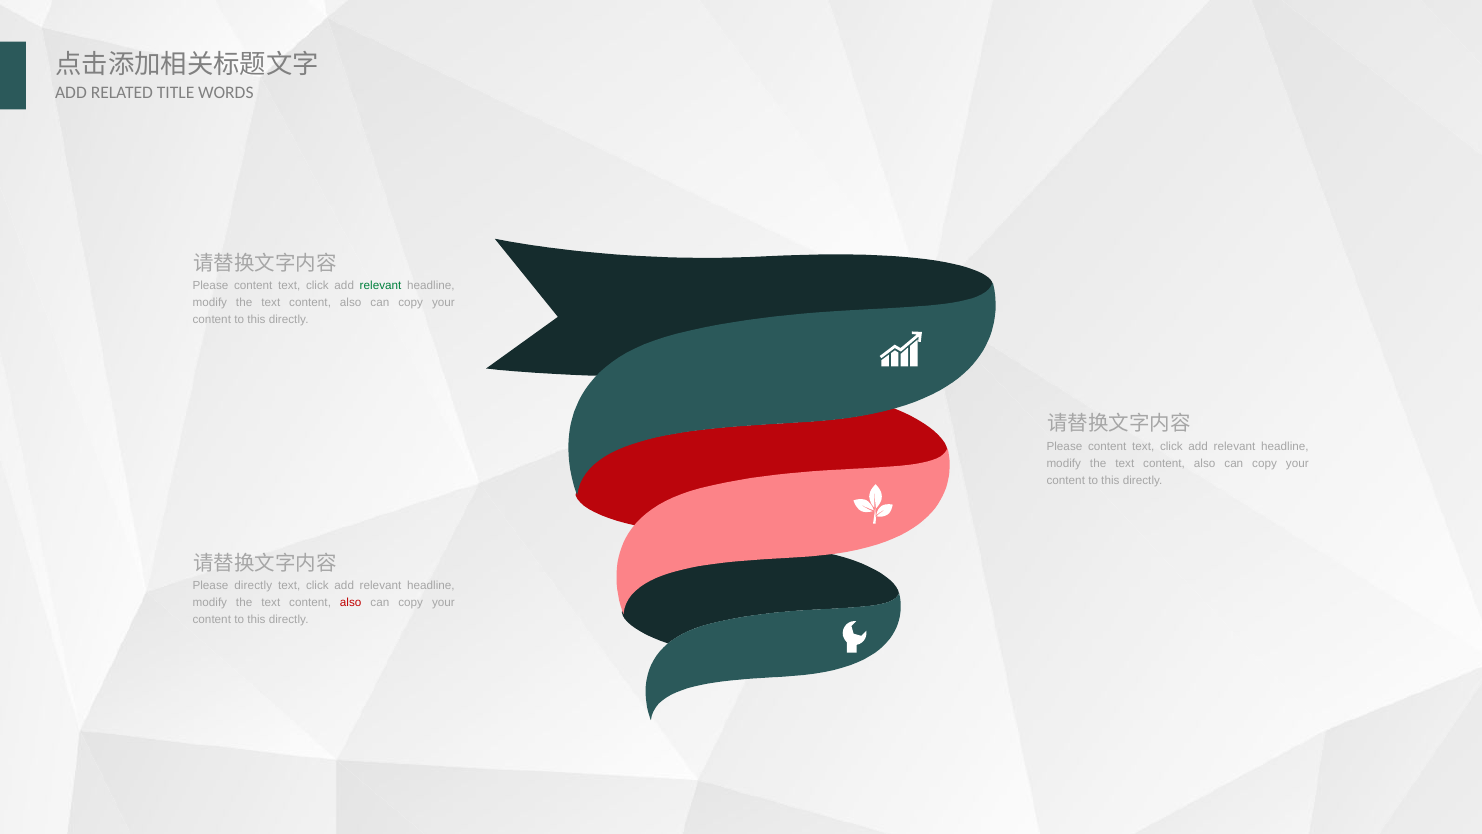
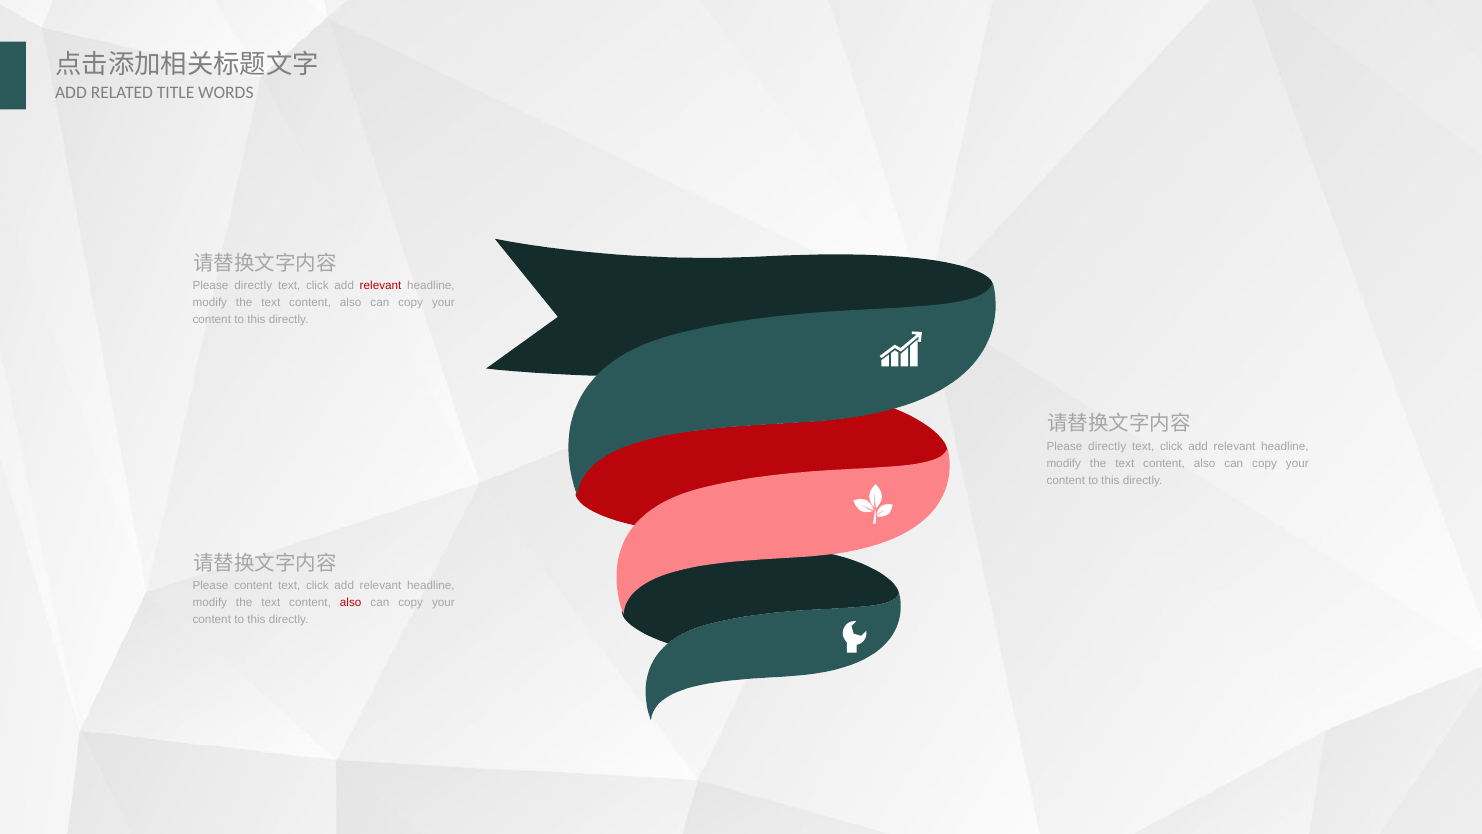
content at (253, 286): content -> directly
relevant at (381, 286) colour: green -> red
content at (1107, 446): content -> directly
Please directly: directly -> content
